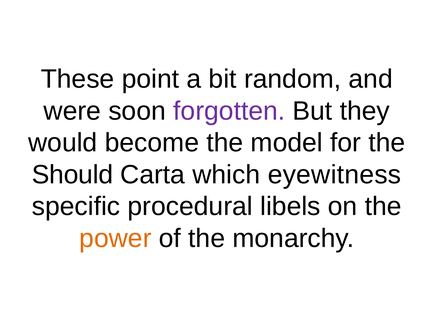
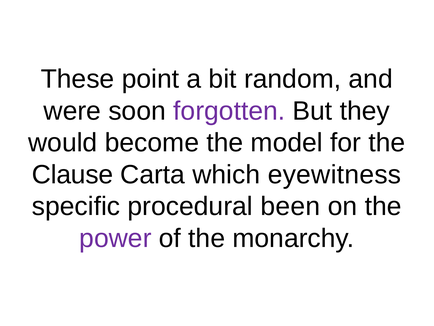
Should: Should -> Clause
libels: libels -> been
power colour: orange -> purple
